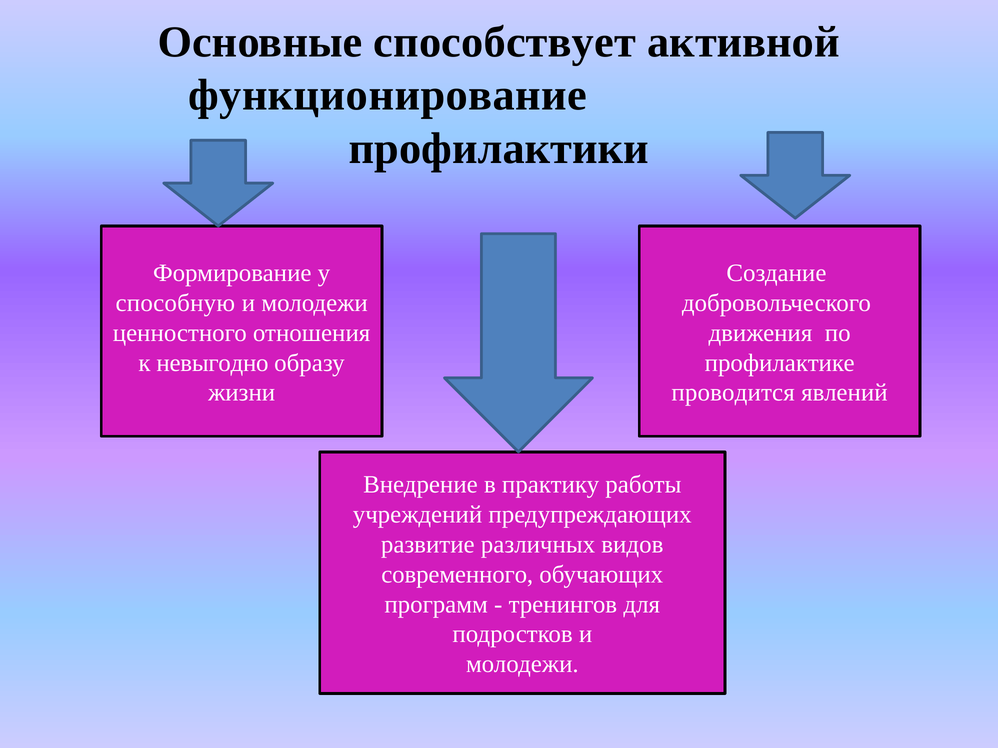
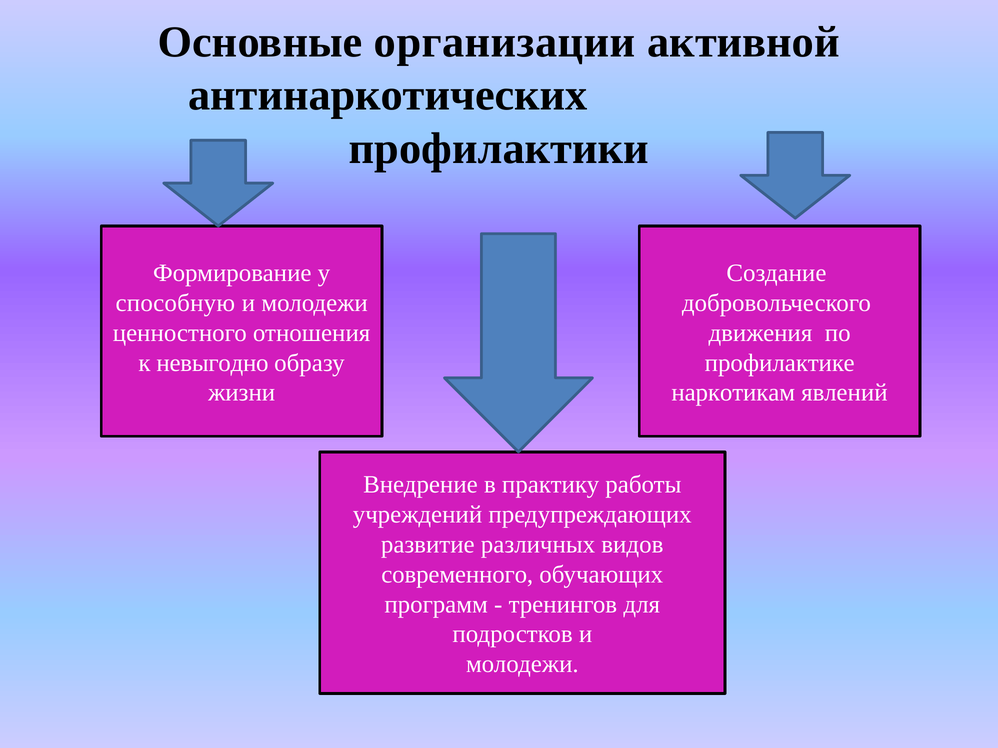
способствует: способствует -> организации
функционирование: функционирование -> антинаркотических
проводится: проводится -> наркотикам
